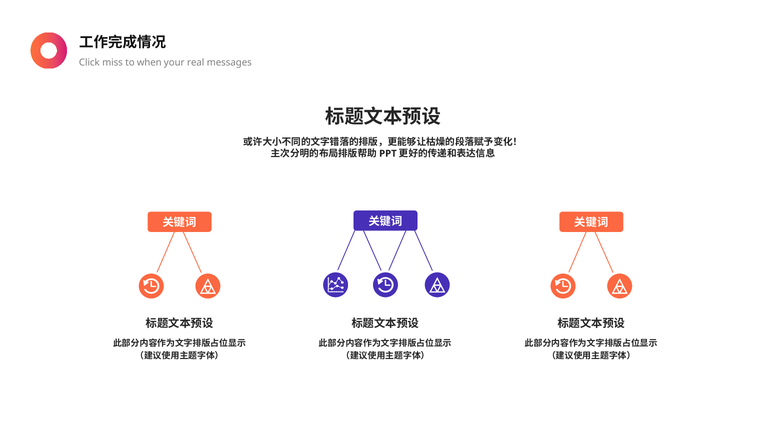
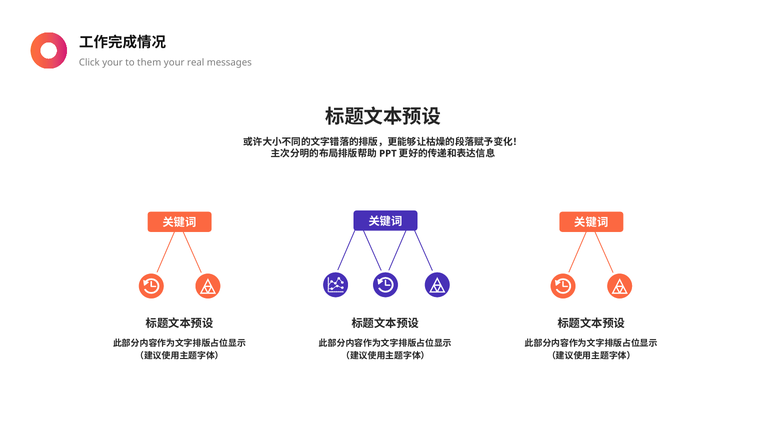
Click miss: miss -> your
when: when -> them
